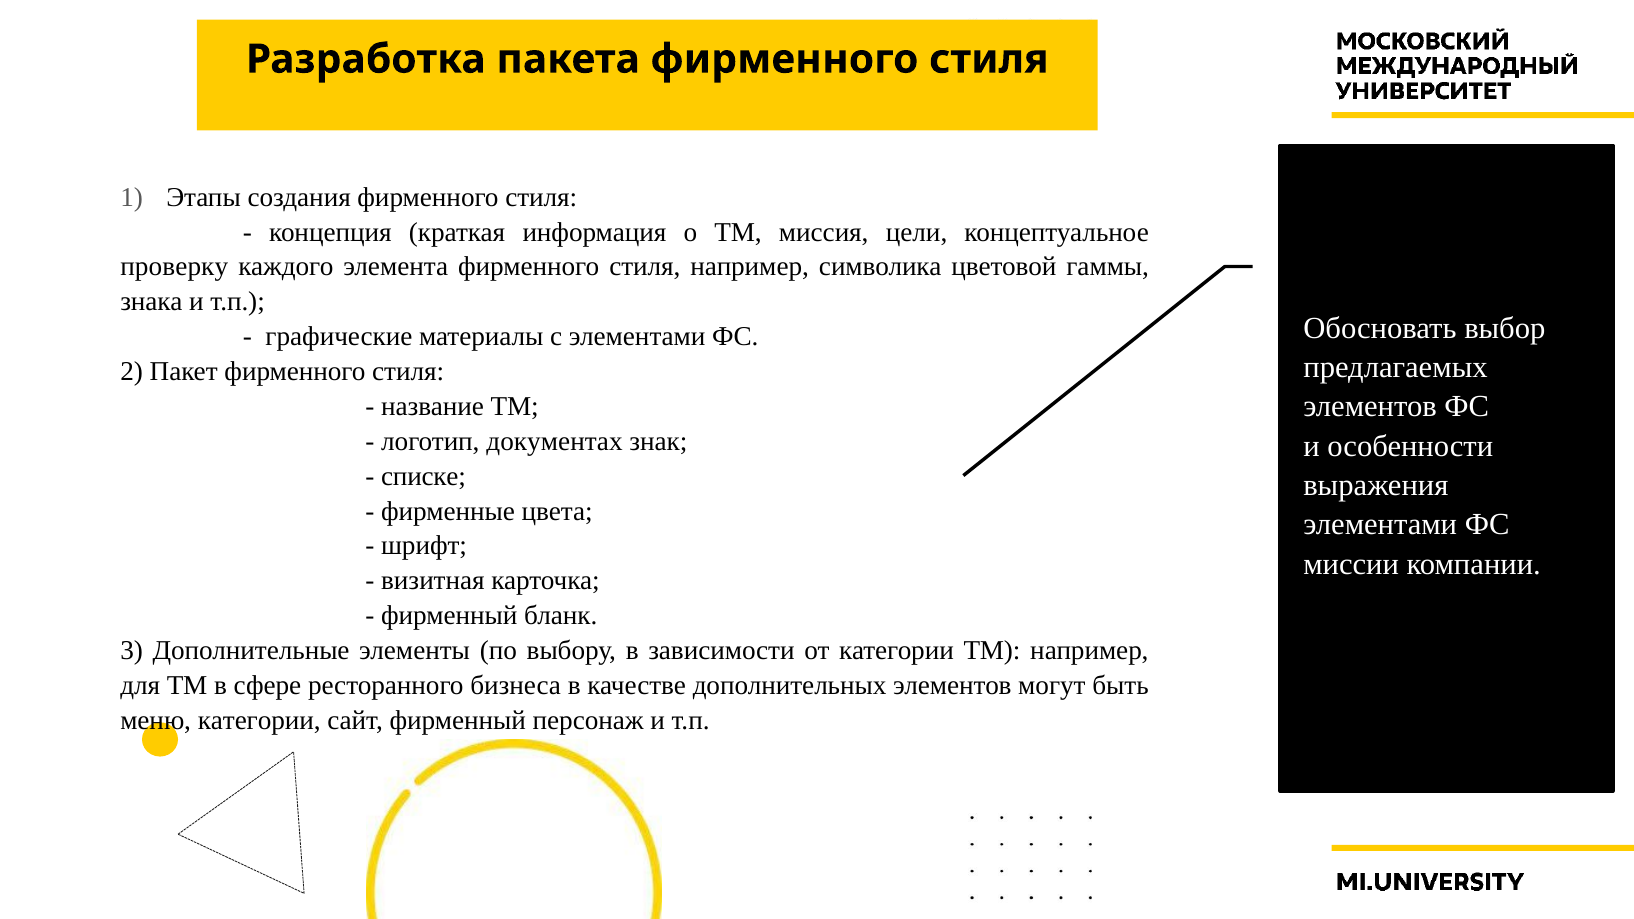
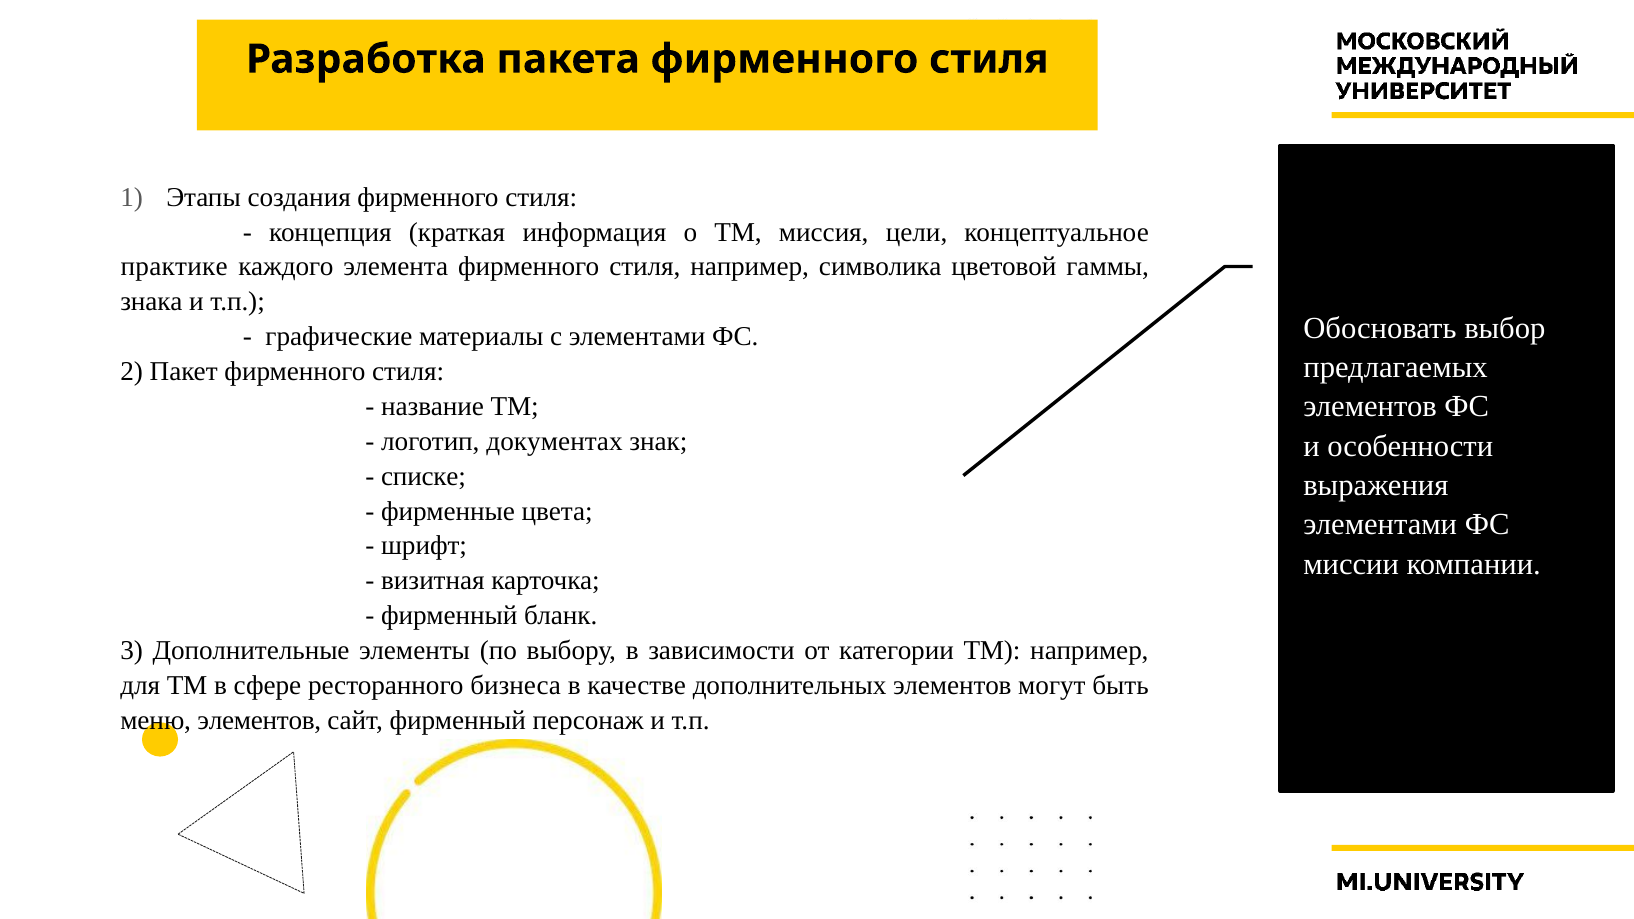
проверку: проверку -> практике
меню категории: категории -> элементов
